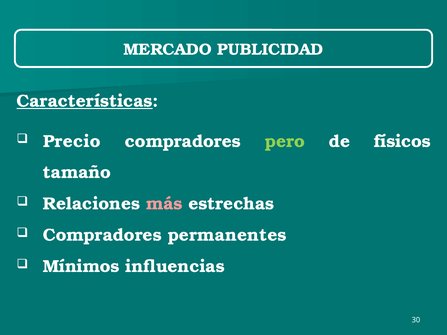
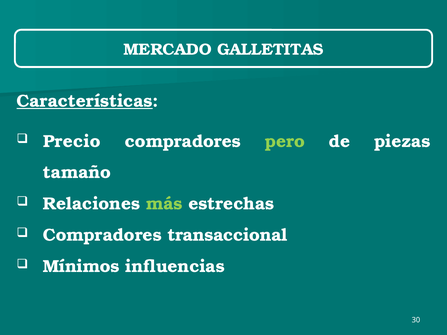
PUBLICIDAD: PUBLICIDAD -> GALLETITAS
físicos: físicos -> piezas
más colour: pink -> light green
permanentes: permanentes -> transaccional
